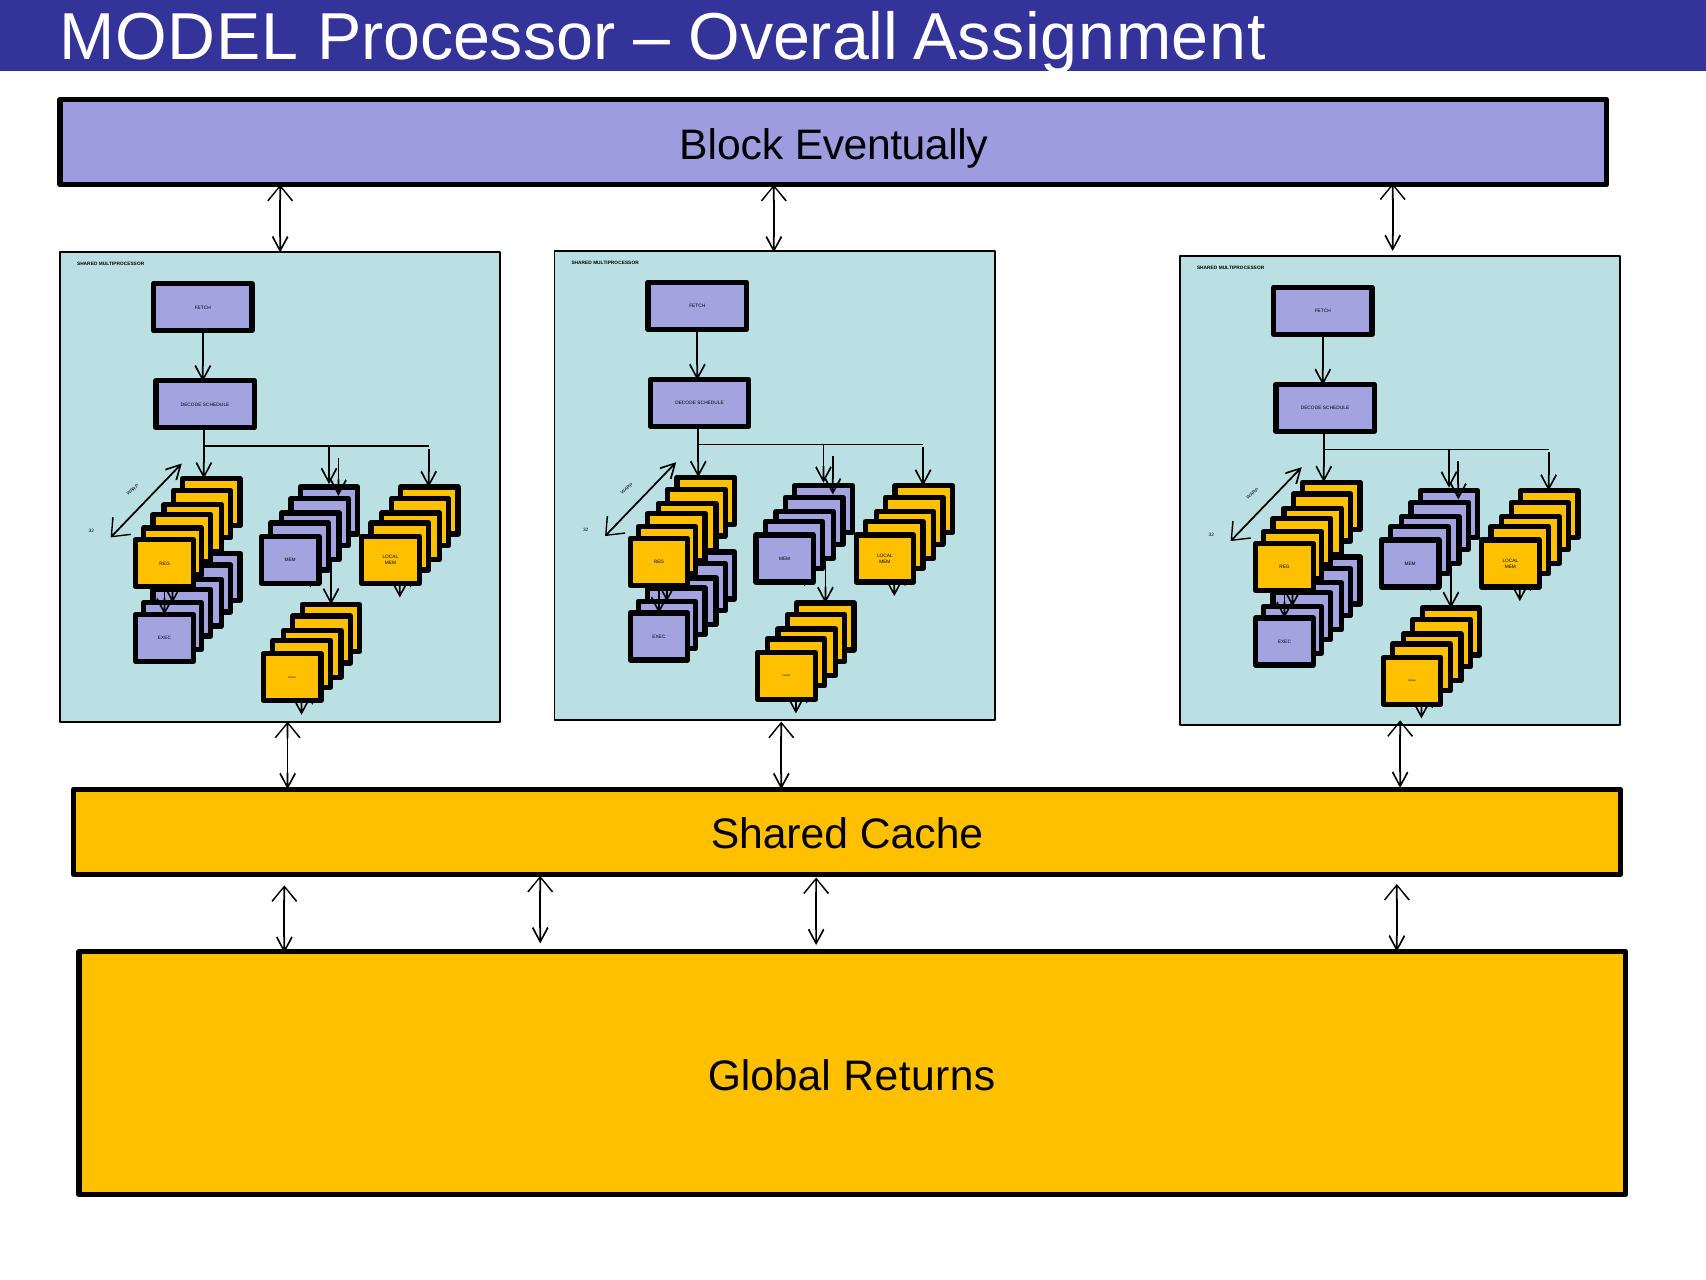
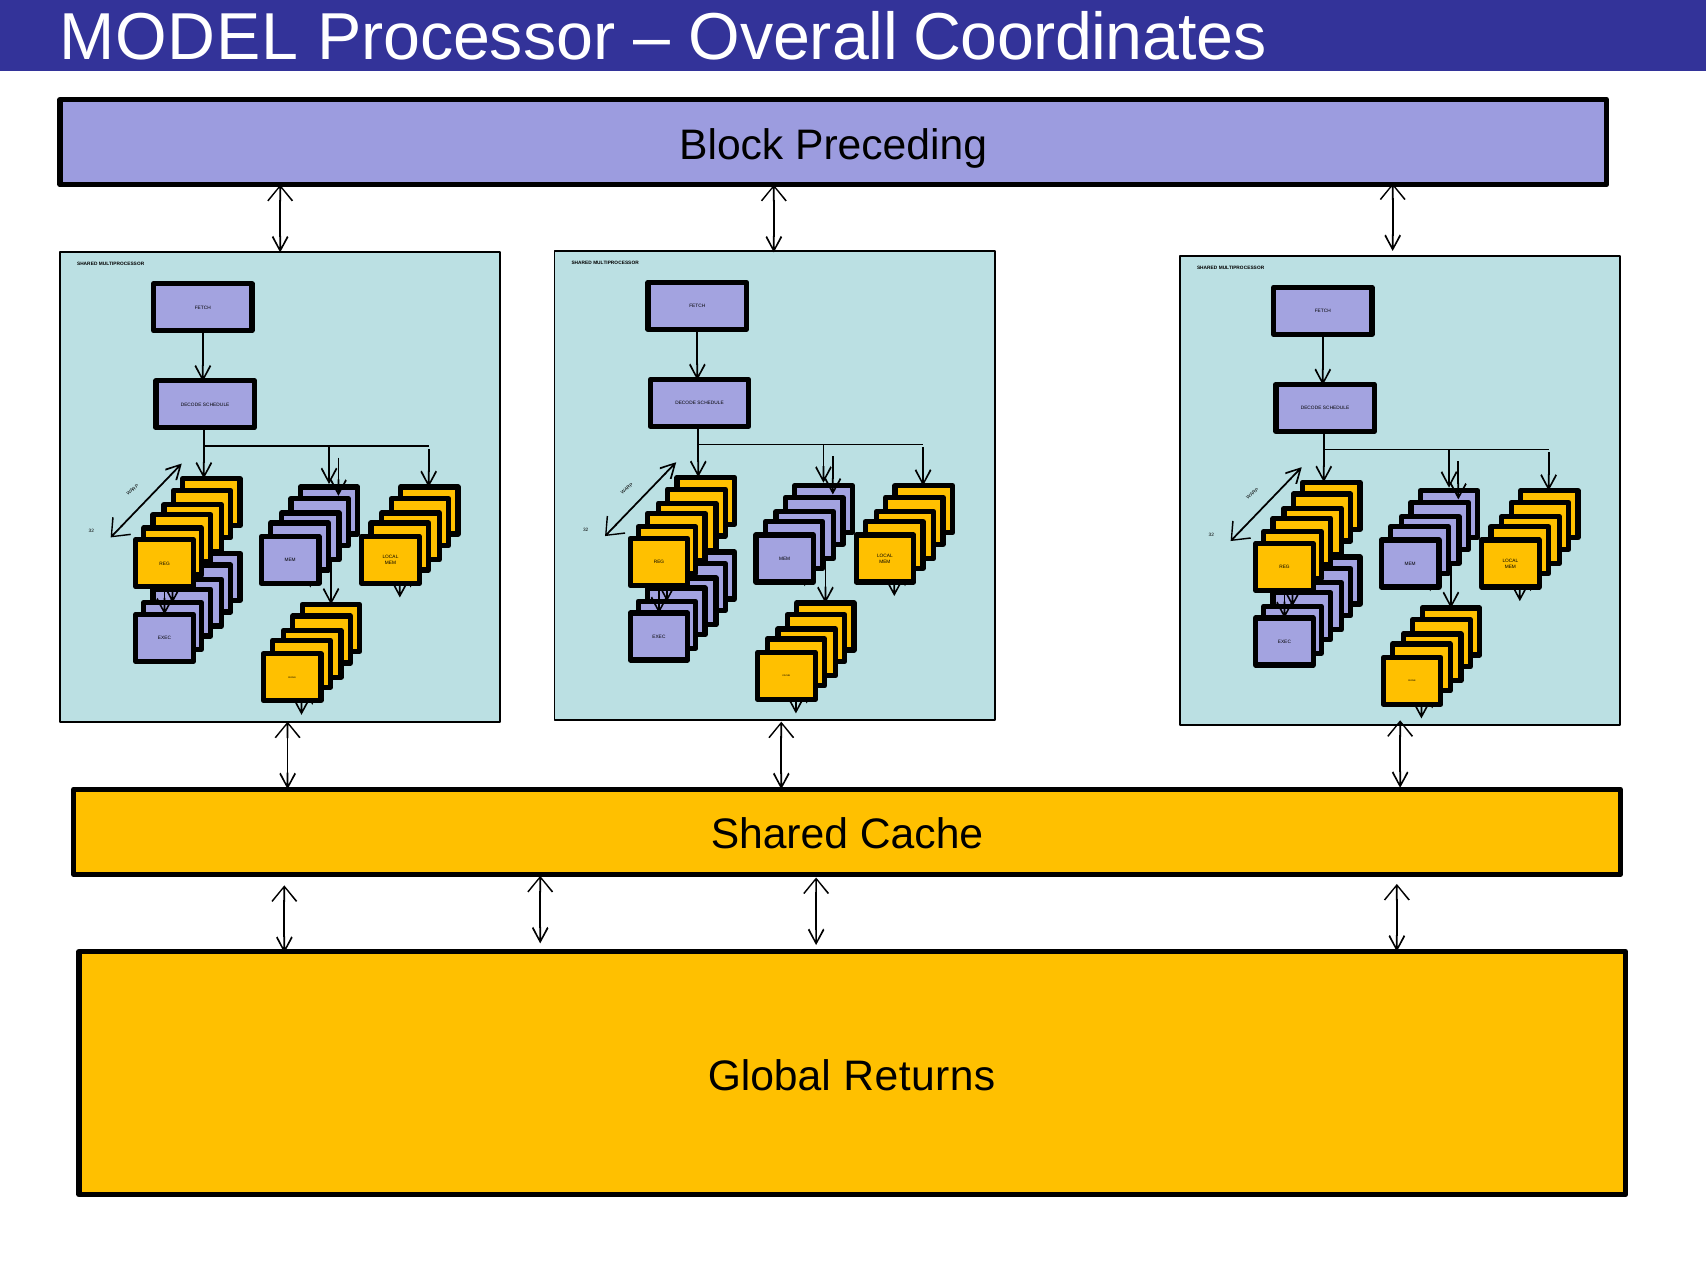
Assignment: Assignment -> Coordinates
Eventually: Eventually -> Preceding
